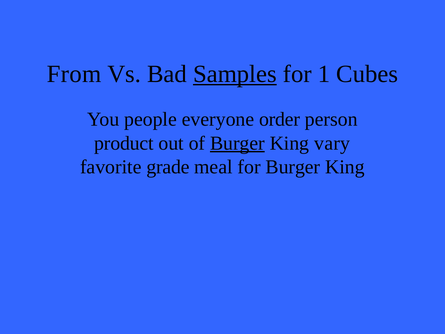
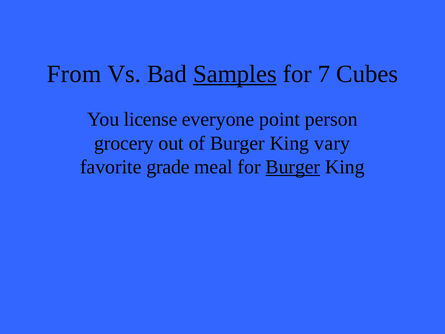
1: 1 -> 7
people: people -> license
order: order -> point
product: product -> grocery
Burger at (237, 143) underline: present -> none
Burger at (293, 167) underline: none -> present
